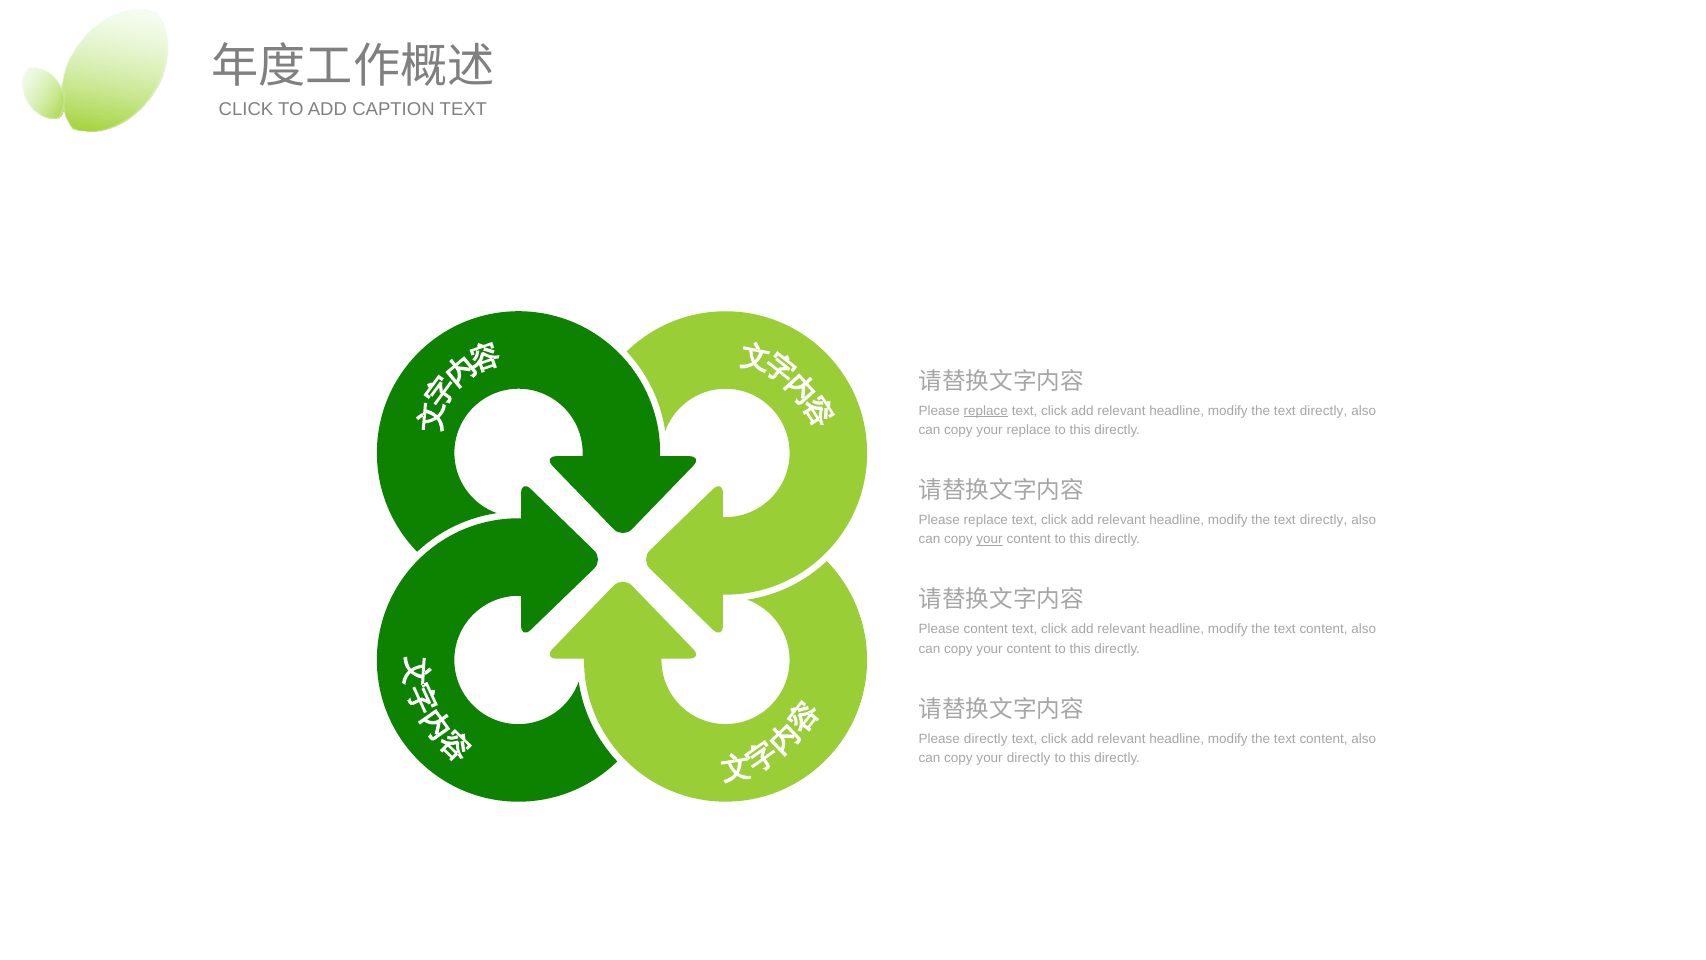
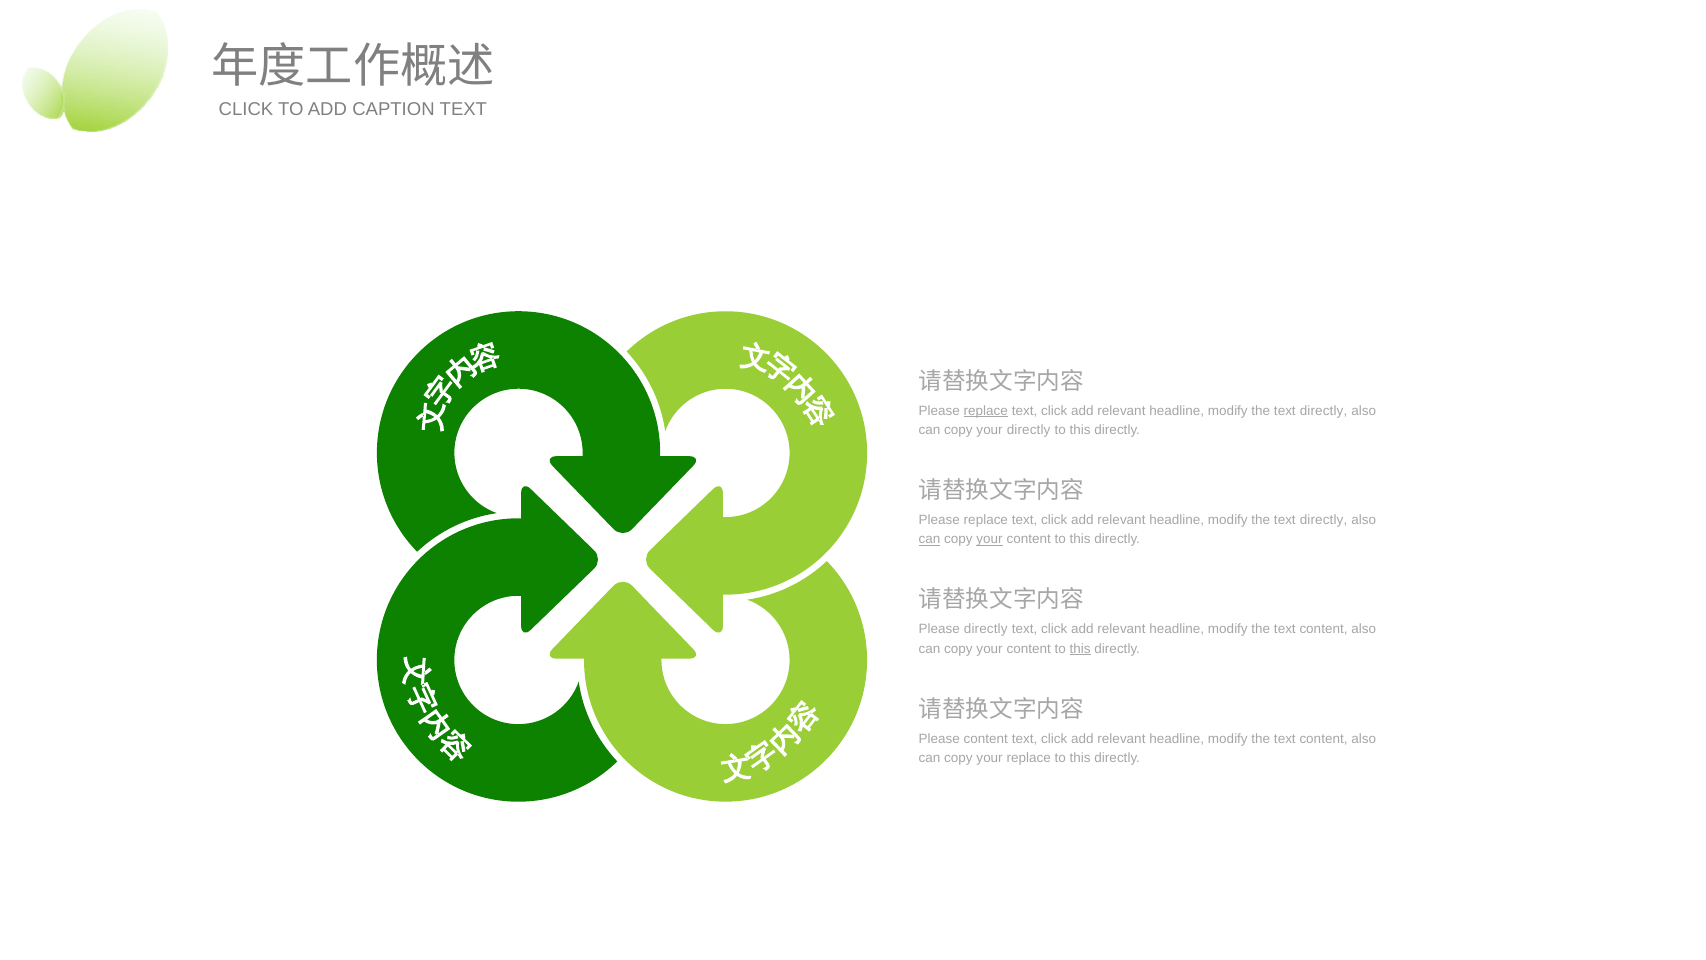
your replace: replace -> directly
can at (930, 539) underline: none -> present
Please content: content -> directly
this at (1080, 648) underline: none -> present
Please directly: directly -> content
your directly: directly -> replace
